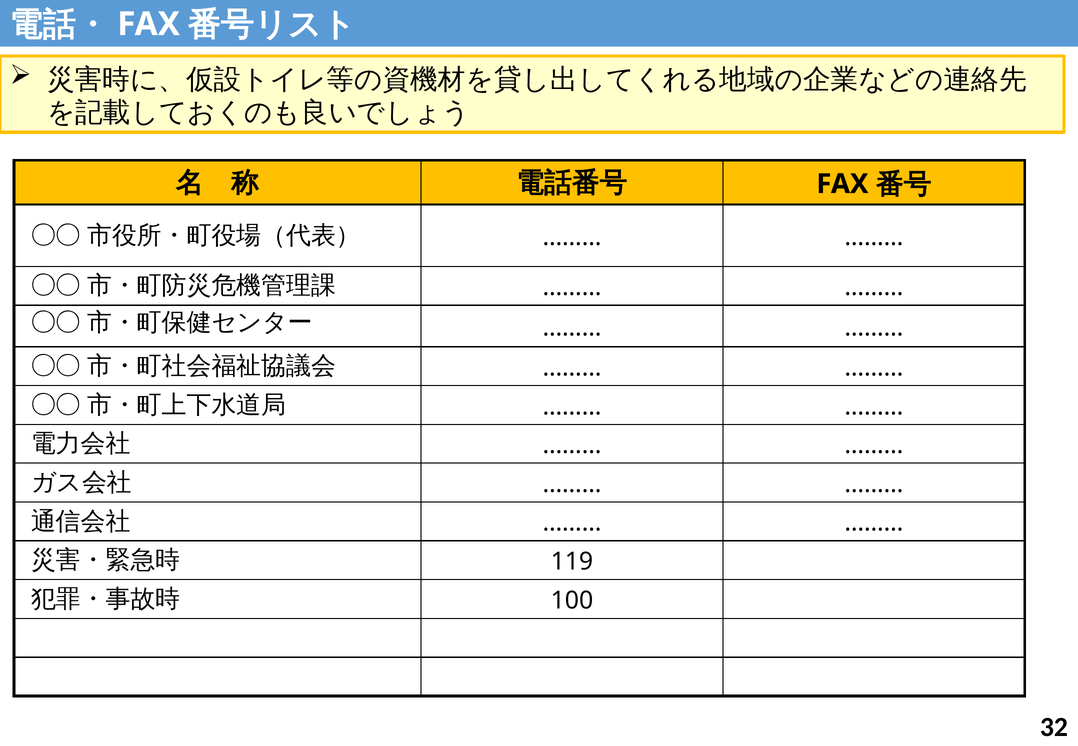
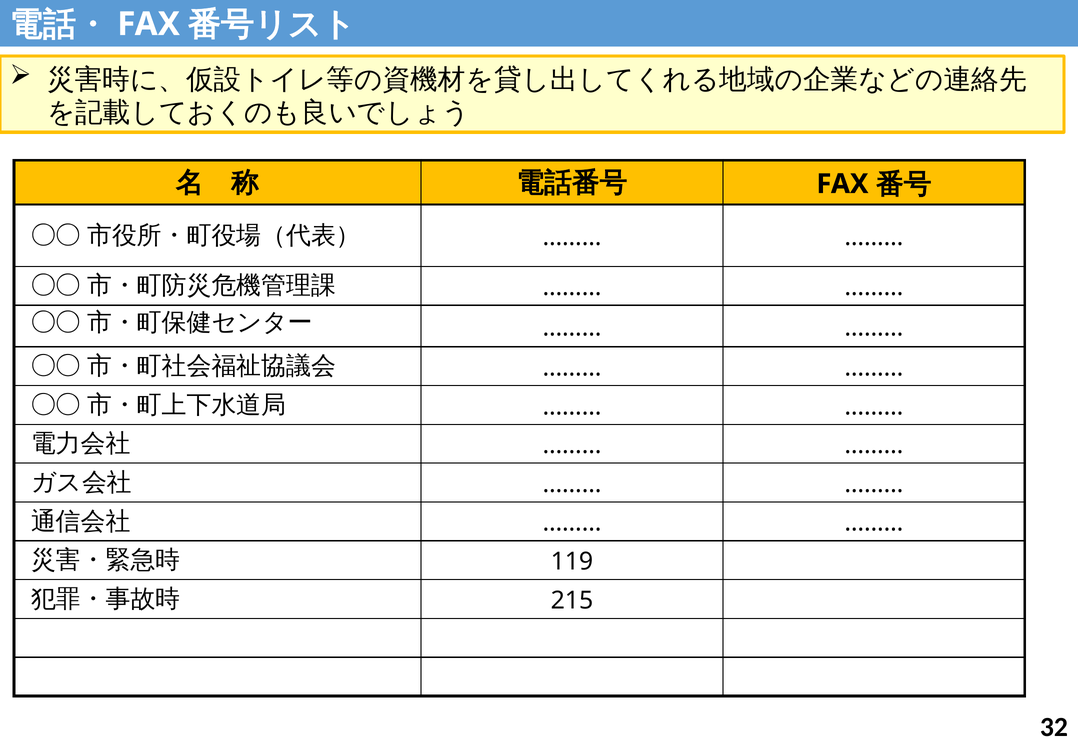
100: 100 -> 215
